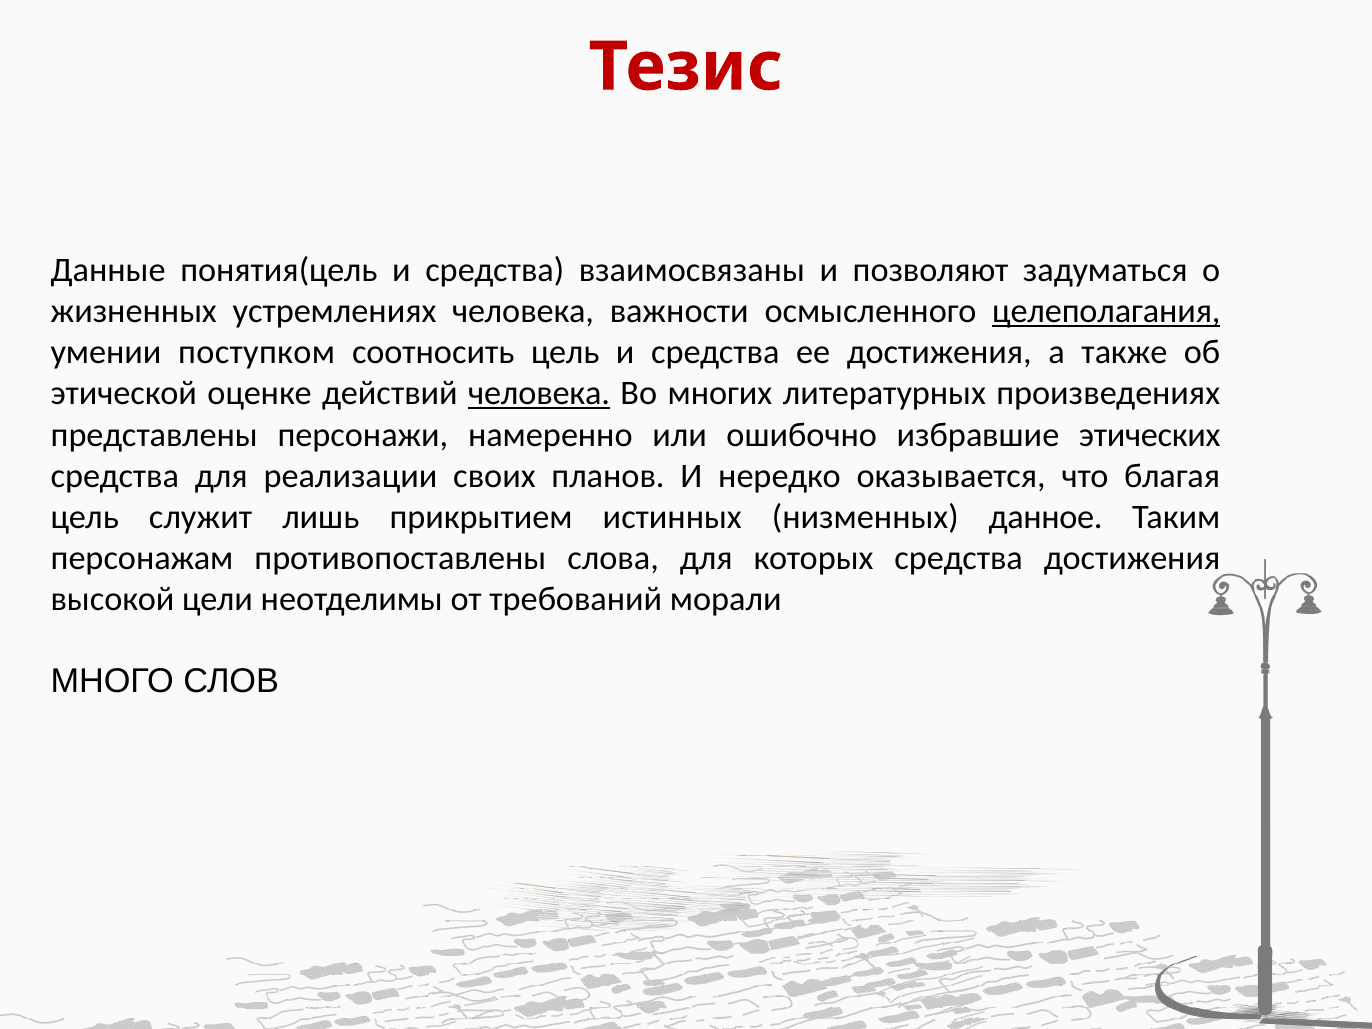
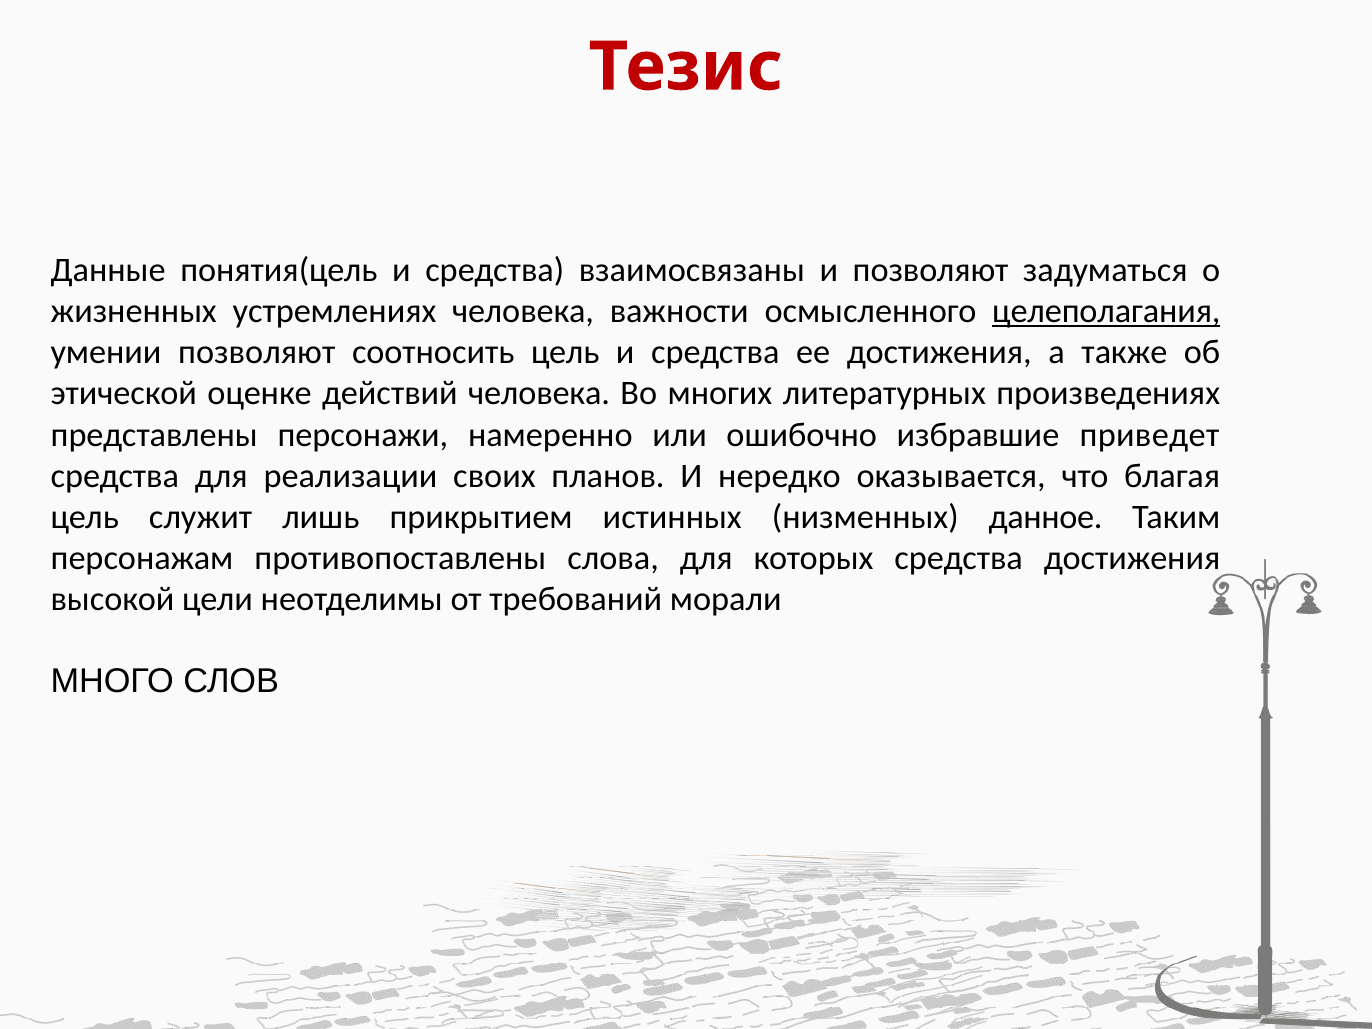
умении поступком: поступком -> позволяют
человека at (539, 394) underline: present -> none
этических: этических -> приведет
